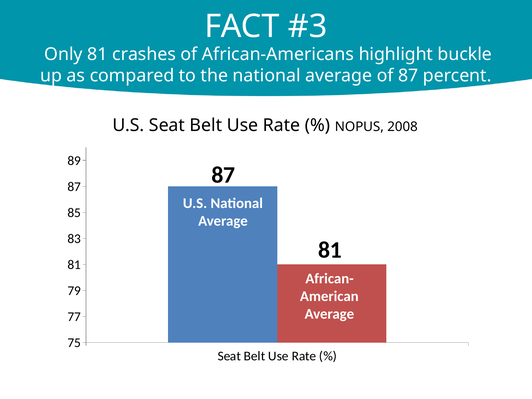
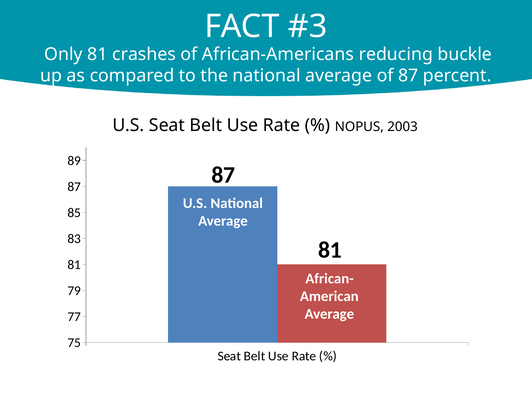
highlight: highlight -> reducing
2008: 2008 -> 2003
